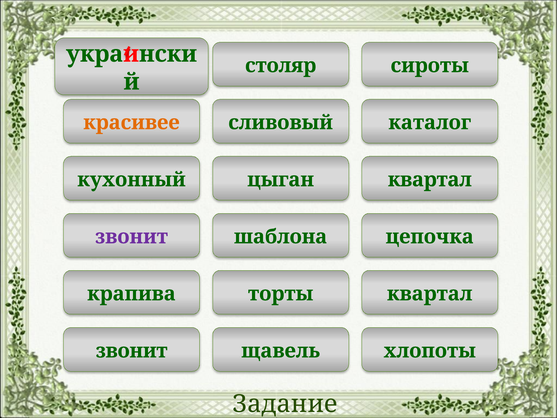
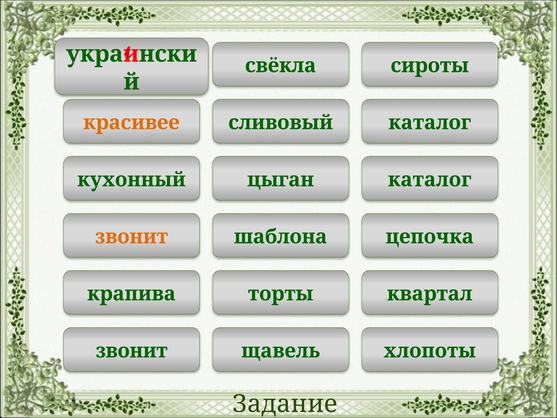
столяр: столяр -> свёкла
цыган квартал: квартал -> каталог
звонит at (131, 237) colour: purple -> orange
